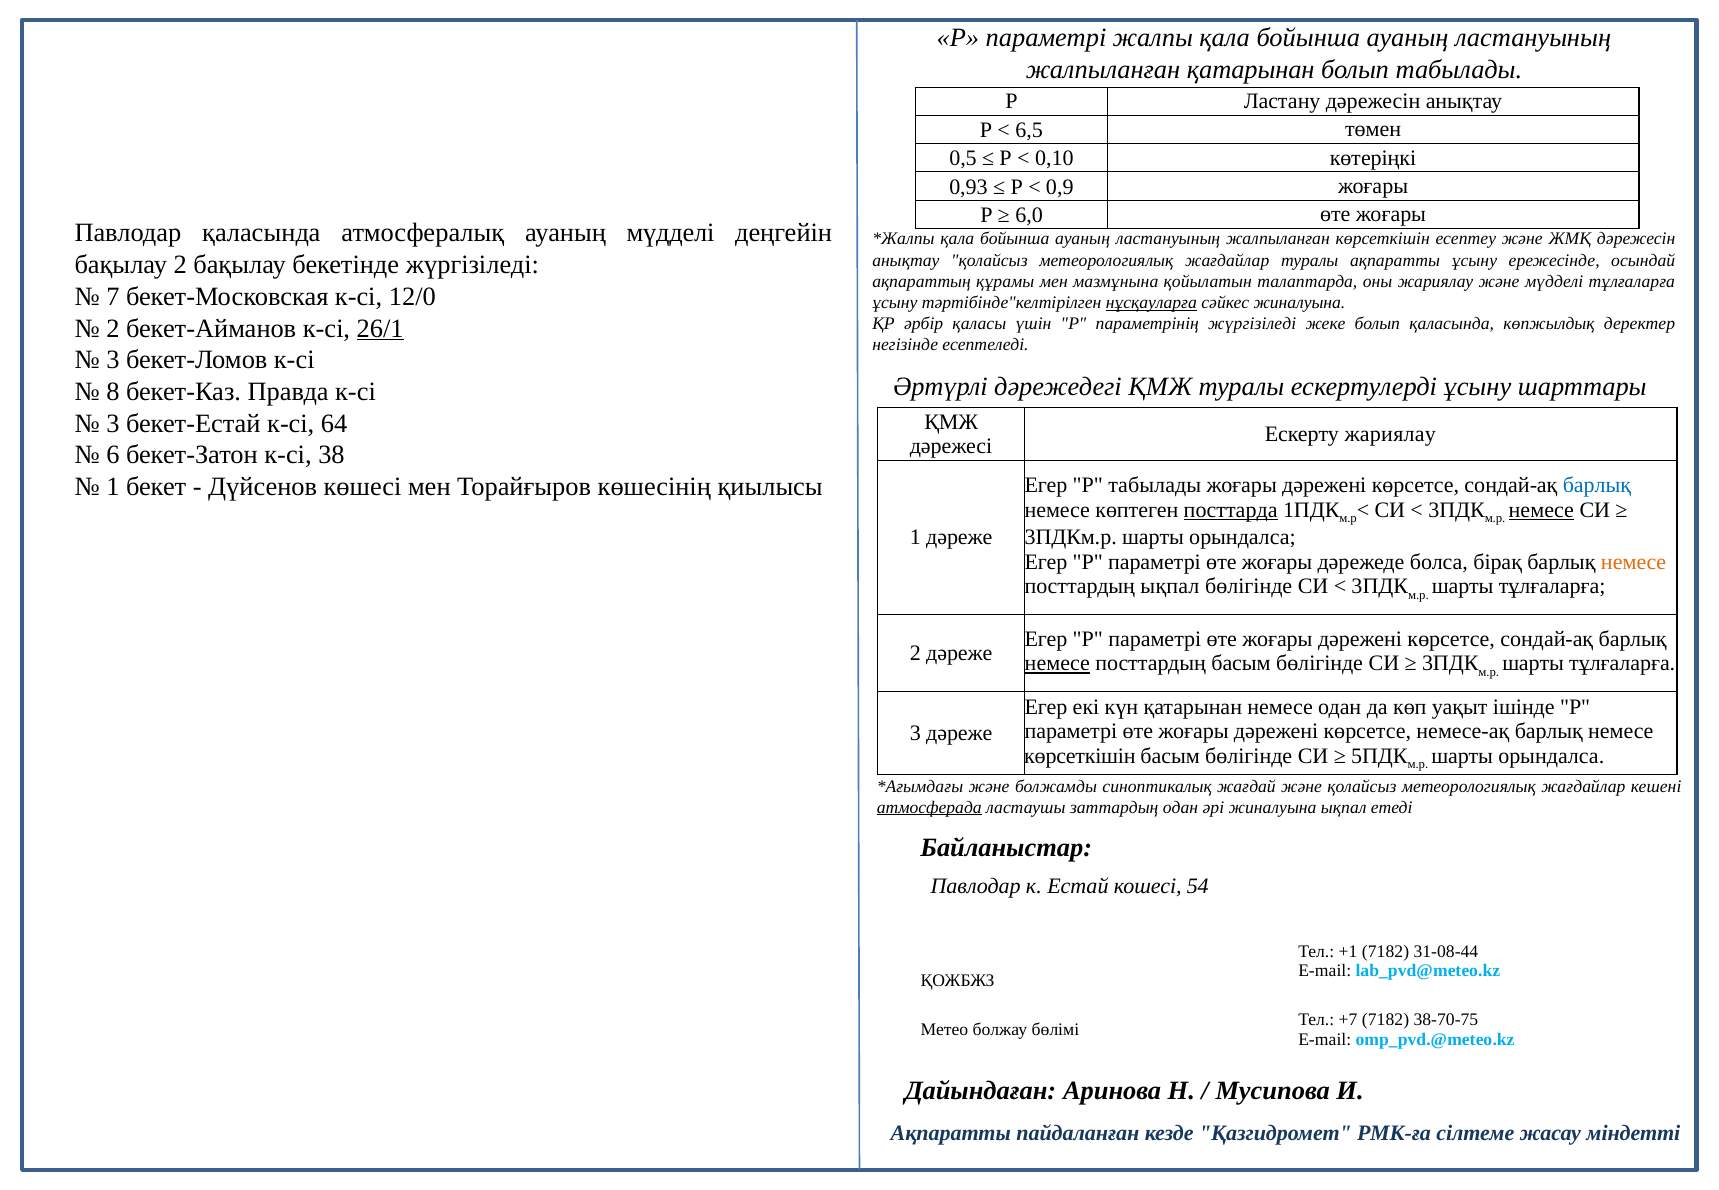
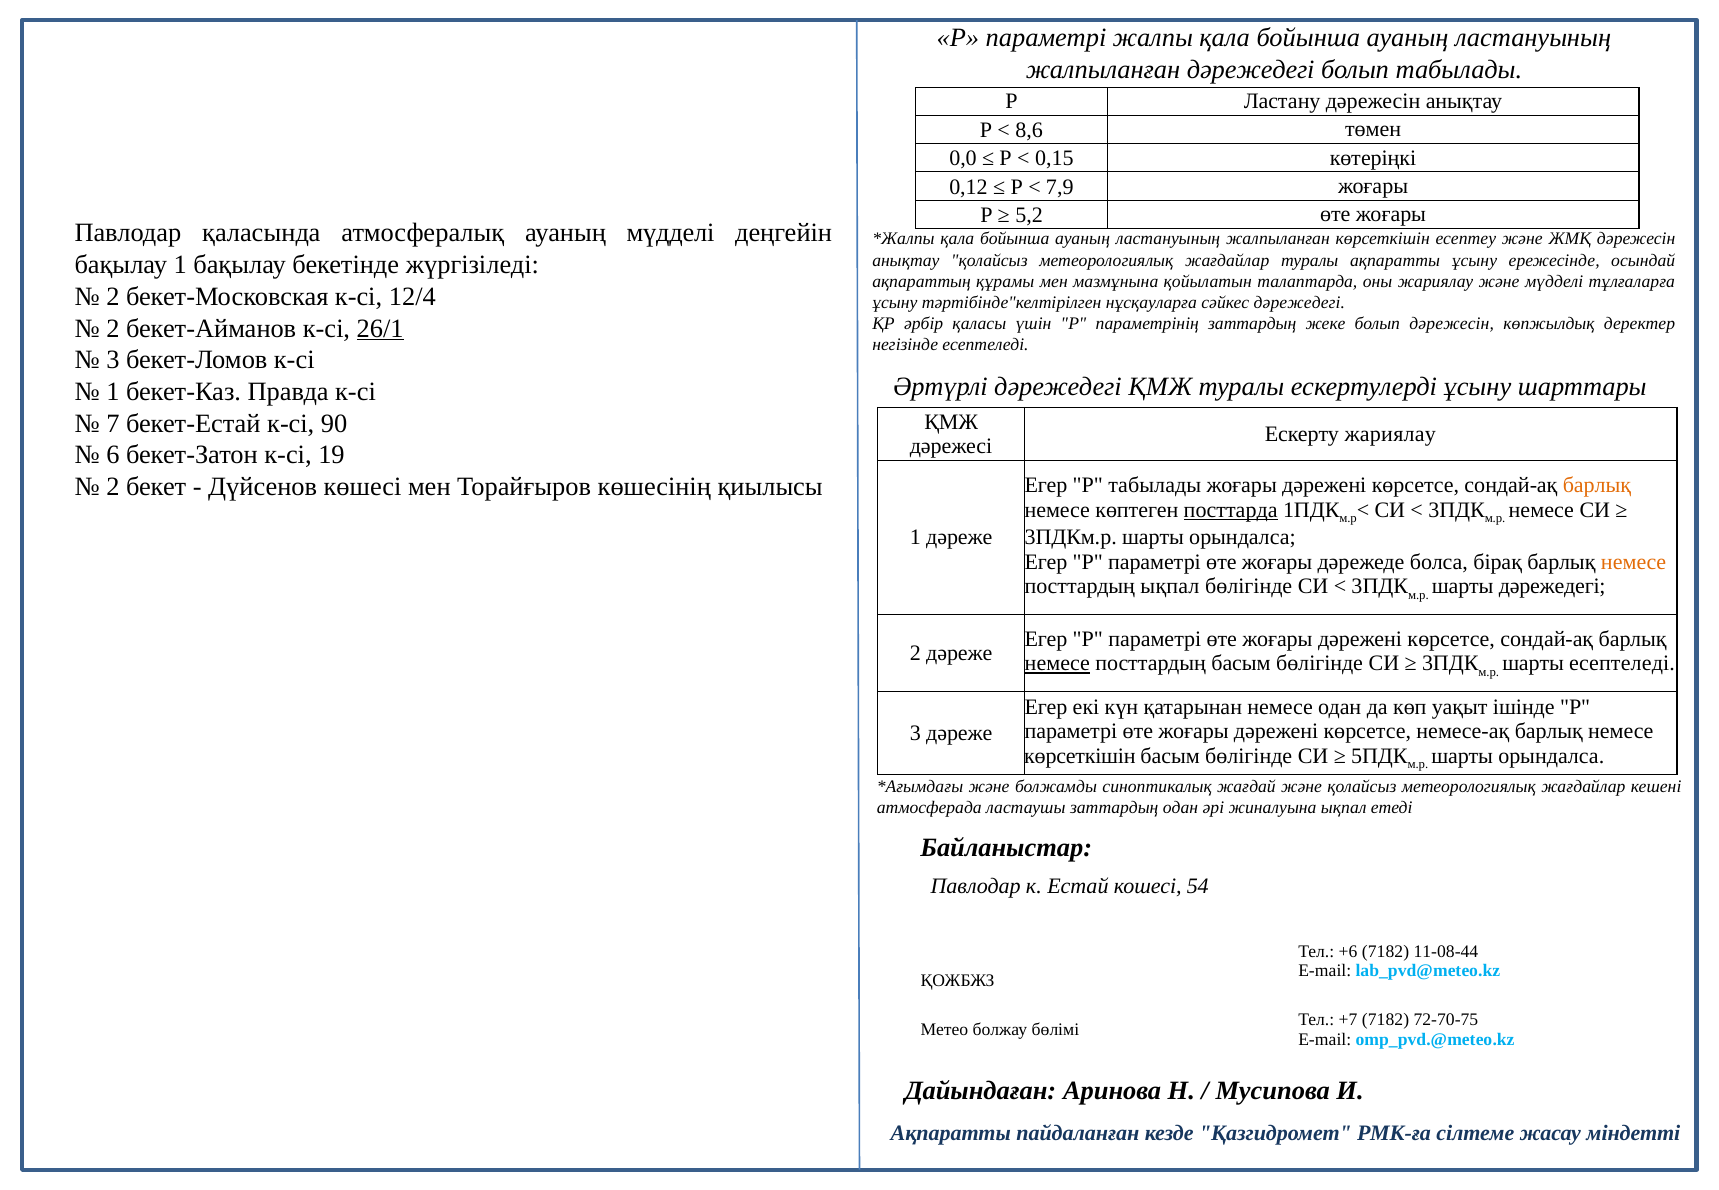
жалпыланған қатарынан: қатарынан -> дәрежедегі
6,5: 6,5 -> 8,6
0,5: 0,5 -> 0,0
0,10: 0,10 -> 0,15
0,93: 0,93 -> 0,12
0,9: 0,9 -> 7,9
6,0: 6,0 -> 5,2
бақылау 2: 2 -> 1
7 at (113, 297): 7 -> 2
12/0: 12/0 -> 12/4
нұсқауларға underline: present -> none
сәйкес жиналуына: жиналуына -> дәрежедегі
параметрінің жүргізіледі: жүргізіледі -> заттардың
болып қаласында: қаласында -> дәрежесін
8 at (113, 392): 8 -> 1
3 at (113, 424): 3 -> 7
64: 64 -> 90
38: 38 -> 19
1 at (113, 487): 1 -> 2
барлық at (1597, 486) colour: blue -> orange
немесе at (1541, 510) underline: present -> none
тұлғаларға at (1552, 586): тұлғаларға -> дәрежедегі
тұлғаларға at (1622, 664): тұлғаларға -> есептеледі
атмосферада underline: present -> none
+1: +1 -> +6
31-08-44: 31-08-44 -> 11-08-44
38-70-75: 38-70-75 -> 72-70-75
